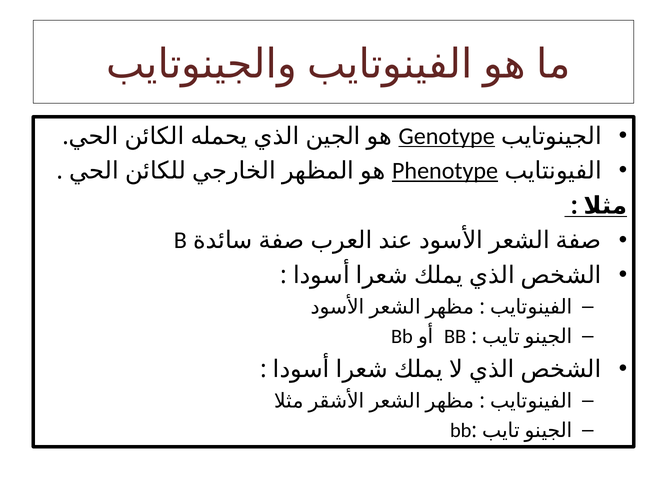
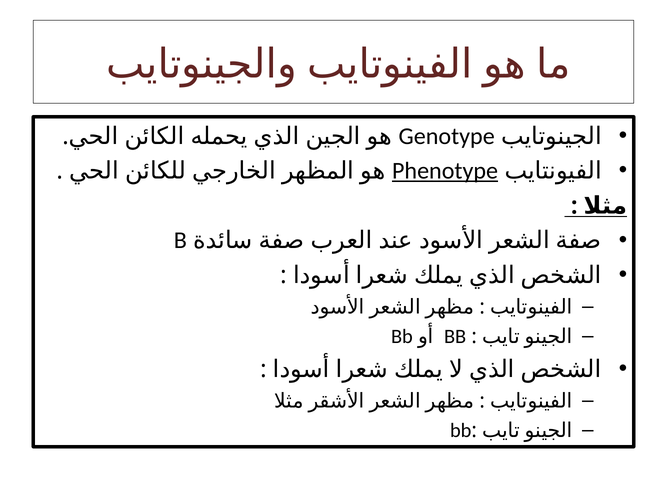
Genotype underline: present -> none
